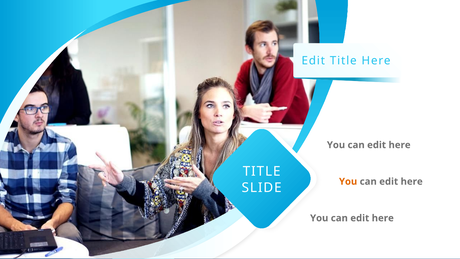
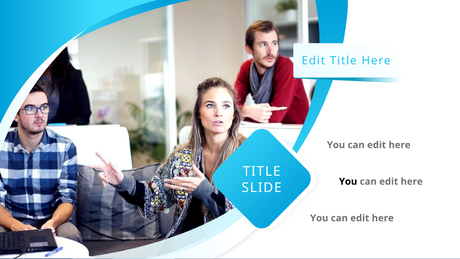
You at (348, 181) colour: orange -> black
